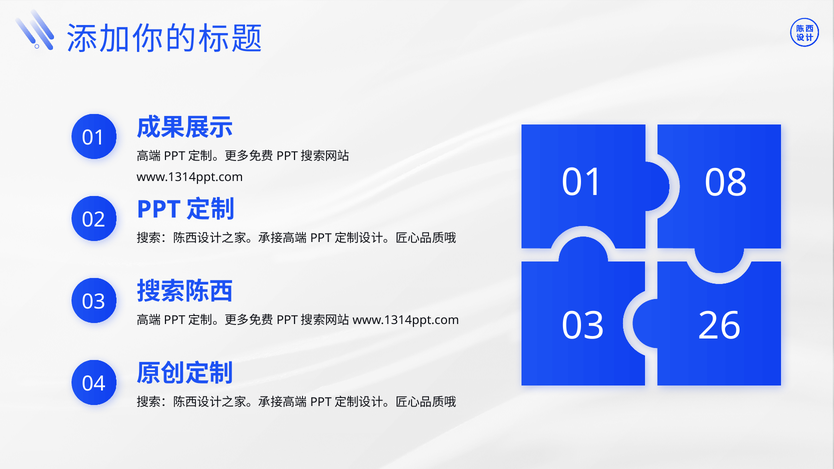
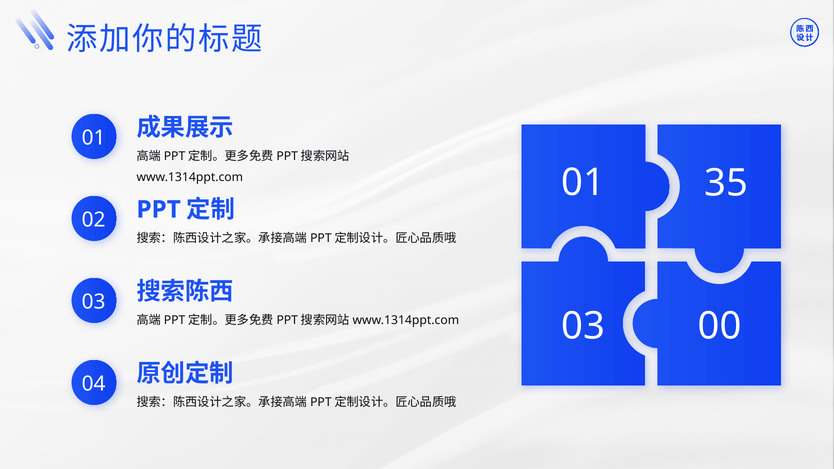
08: 08 -> 35
26: 26 -> 00
